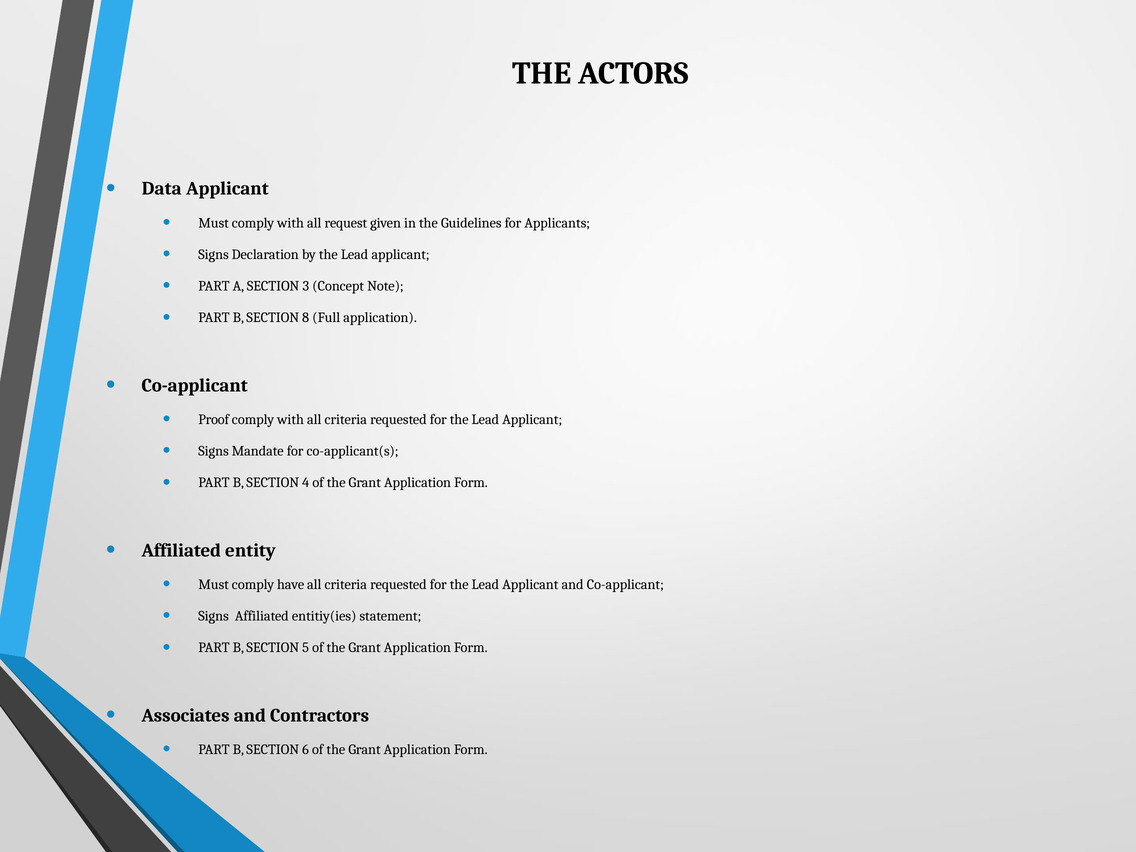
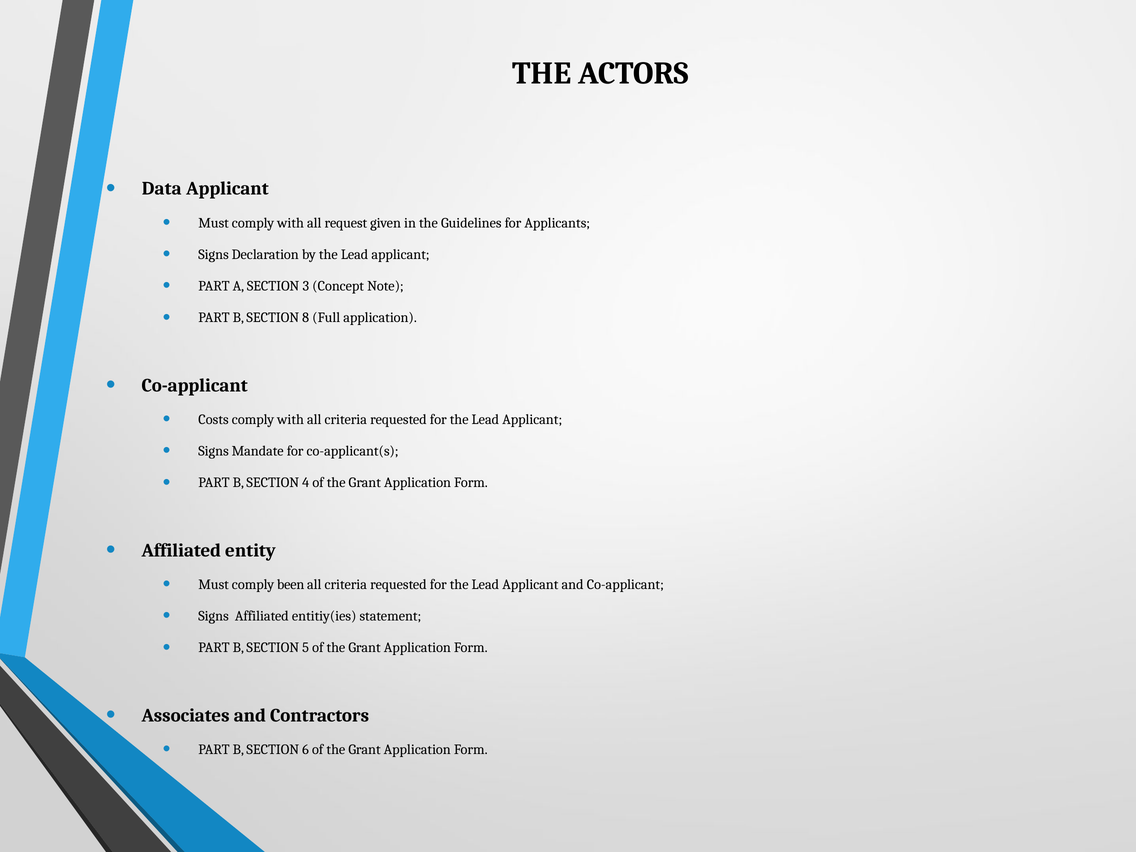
Proof: Proof -> Costs
have: have -> been
